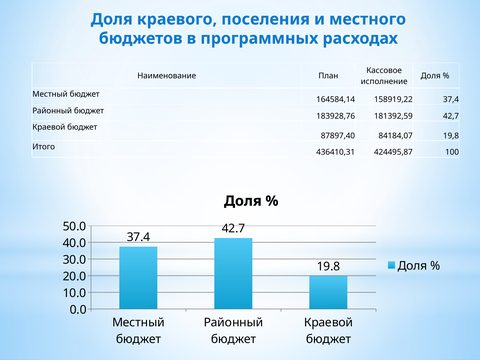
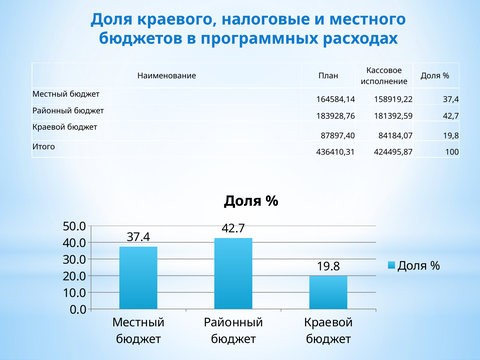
поселения: поселения -> налоговые
